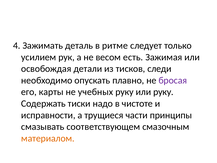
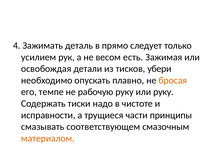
ритме: ритме -> прямо
следи: следи -> убери
бросая colour: purple -> orange
карты: карты -> темпе
учебных: учебных -> рабочую
